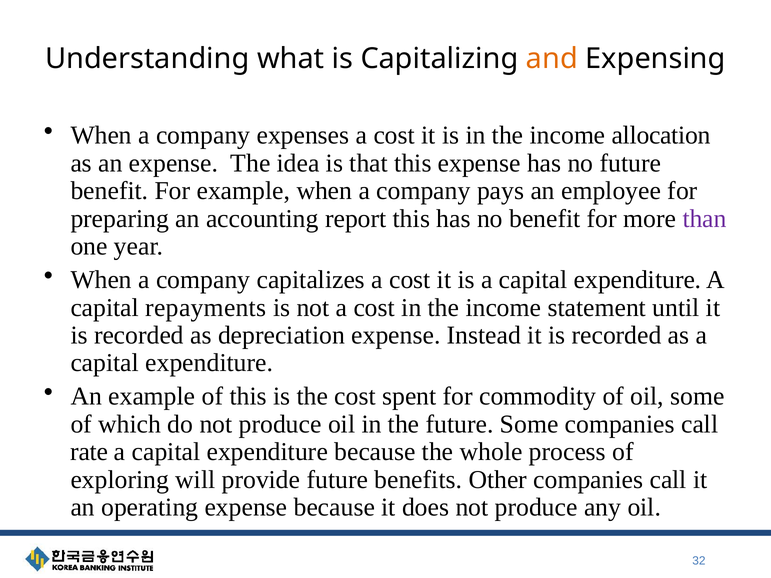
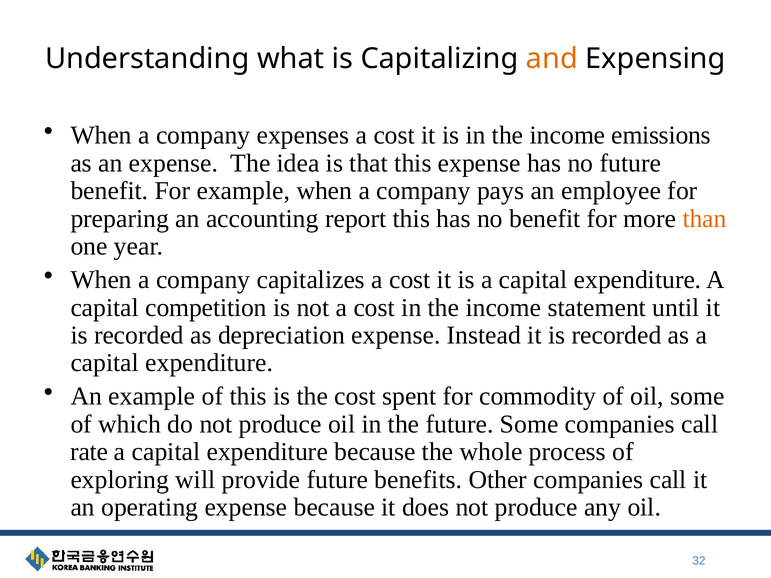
allocation: allocation -> emissions
than colour: purple -> orange
repayments: repayments -> competition
